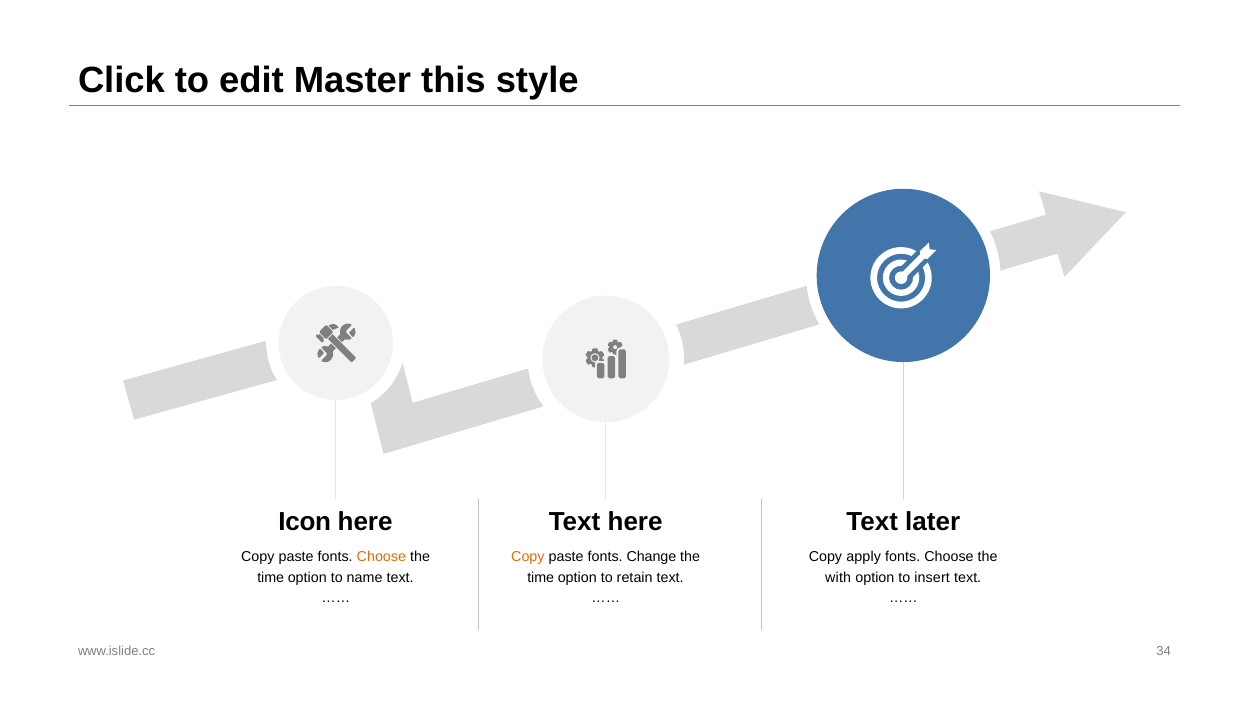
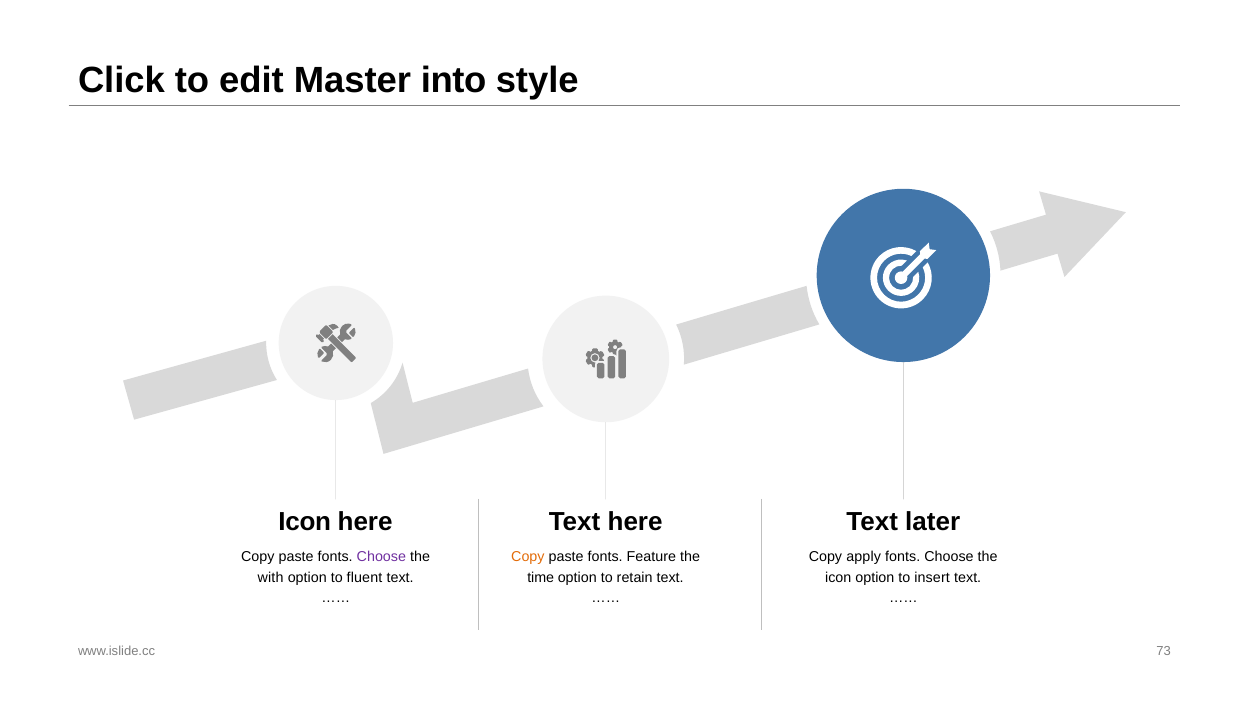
this: this -> into
Choose at (381, 557) colour: orange -> purple
Change: Change -> Feature
time at (271, 577): time -> with
name: name -> fluent
with at (838, 577): with -> icon
34: 34 -> 73
